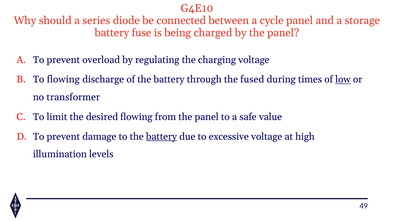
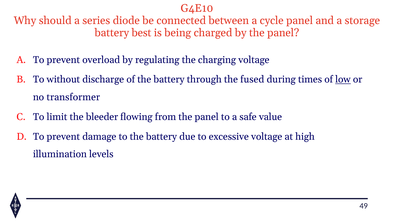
fuse: fuse -> best
To flowing: flowing -> without
desired: desired -> bleeder
battery at (161, 137) underline: present -> none
